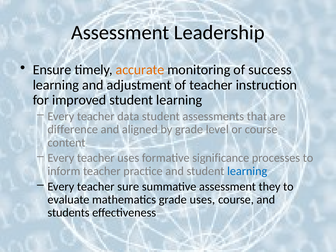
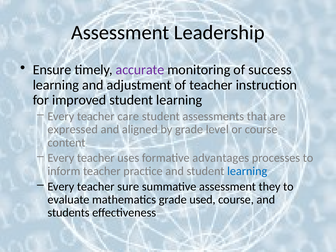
accurate colour: orange -> purple
data: data -> care
difference: difference -> expressed
significance: significance -> advantages
grade uses: uses -> used
